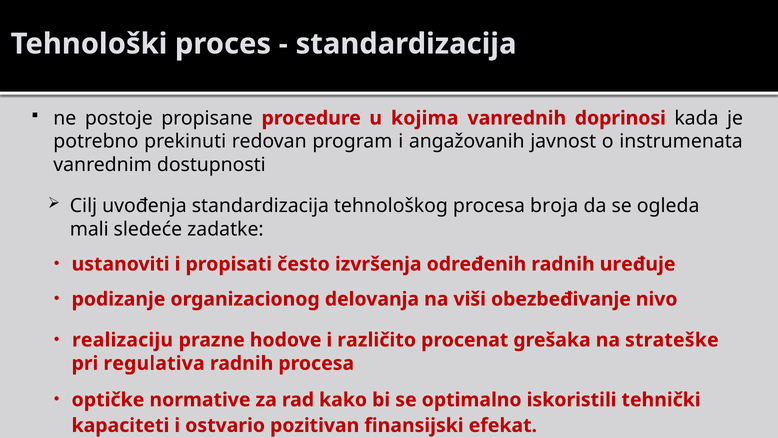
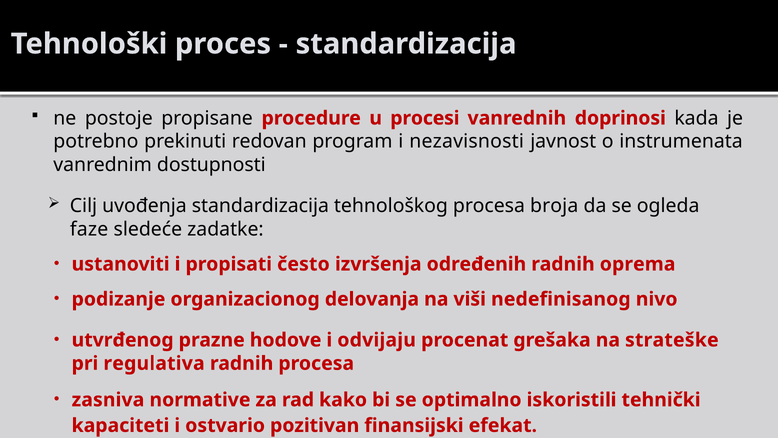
kojima: kojima -> procesi
angažovanih: angažovanih -> nezavisnosti
mali: mali -> faze
uređuje: uređuje -> oprema
obezbeđivanje: obezbeđivanje -> nedefinisanog
realizaciju: realizaciju -> utvrđenog
različito: različito -> odvijaju
optičke: optičke -> zasniva
